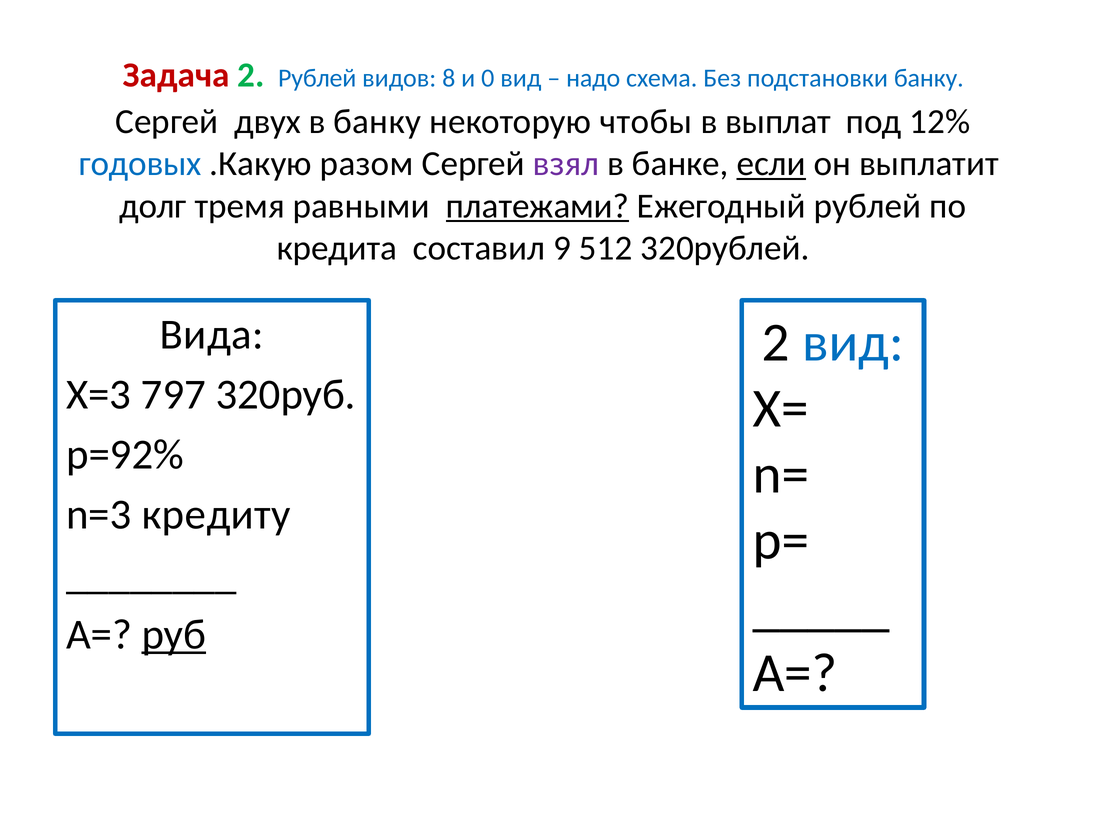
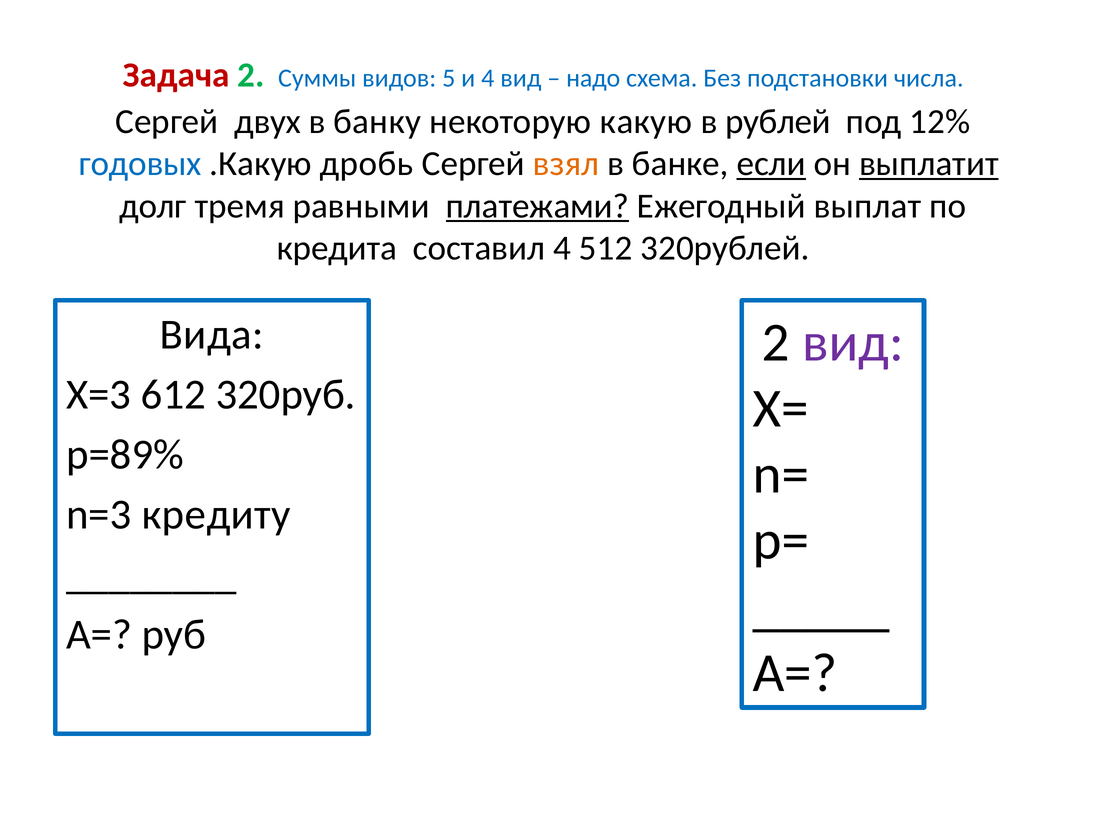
2 Рублей: Рублей -> Суммы
8: 8 -> 5
и 0: 0 -> 4
подстановки банку: банку -> числа
чтобы: чтобы -> какую
выплат: выплат -> рублей
разом: разом -> дробь
взял colour: purple -> orange
выплатит underline: none -> present
Ежегодный рублей: рублей -> выплат
составил 9: 9 -> 4
вид at (853, 343) colour: blue -> purple
797: 797 -> 612
р=92%: р=92% -> р=89%
руб underline: present -> none
